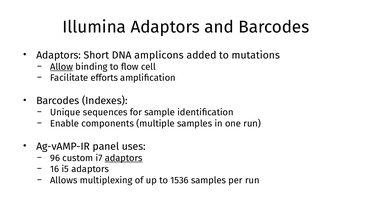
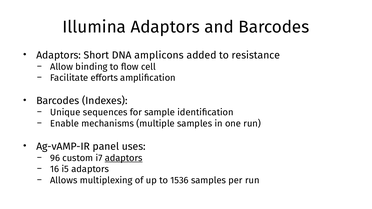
mutations: mutations -> resistance
Allow underline: present -> none
components: components -> mechanisms
